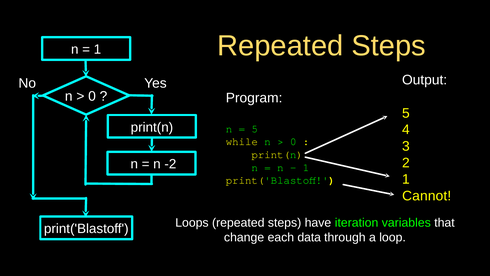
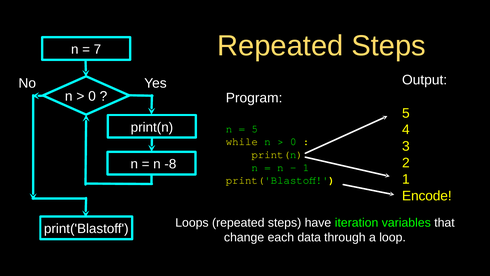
1 at (97, 49): 1 -> 7
-2: -2 -> -8
Cannot: Cannot -> Encode
